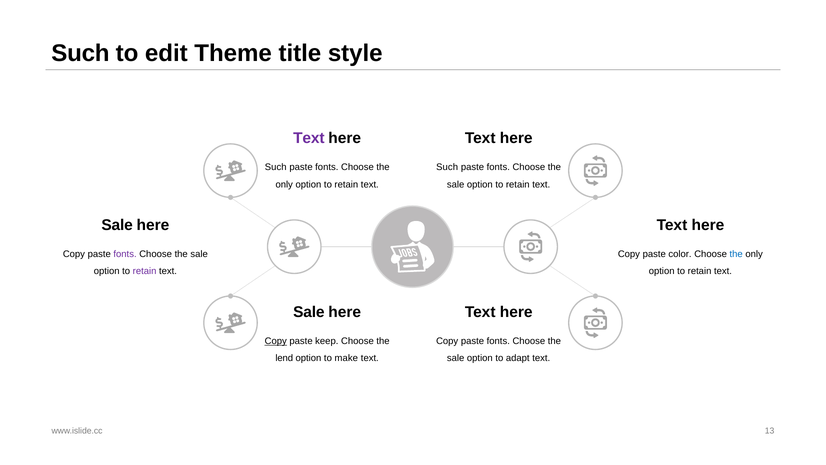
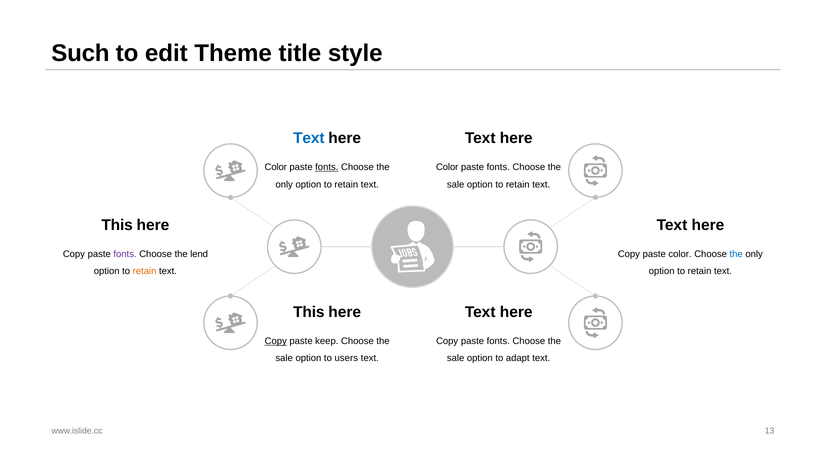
Text at (309, 138) colour: purple -> blue
Such at (276, 167): Such -> Color
fonts at (327, 167) underline: none -> present
Such at (447, 167): Such -> Color
Sale at (117, 225): Sale -> This
sale at (199, 254): sale -> lend
retain at (145, 271) colour: purple -> orange
Sale at (309, 312): Sale -> This
lend at (284, 358): lend -> sale
make: make -> users
